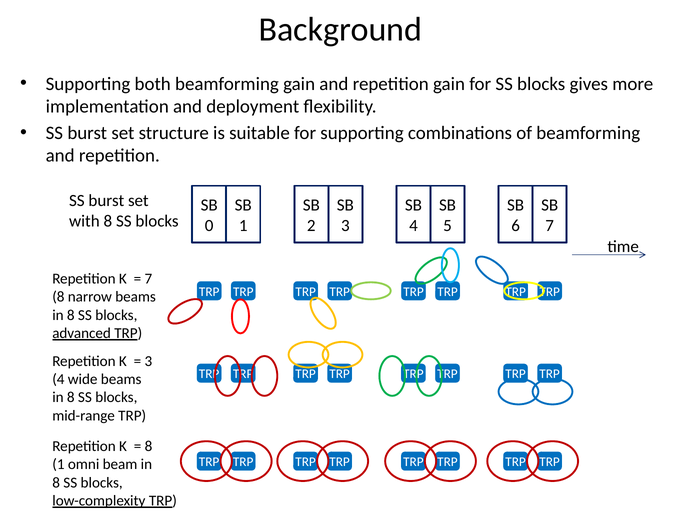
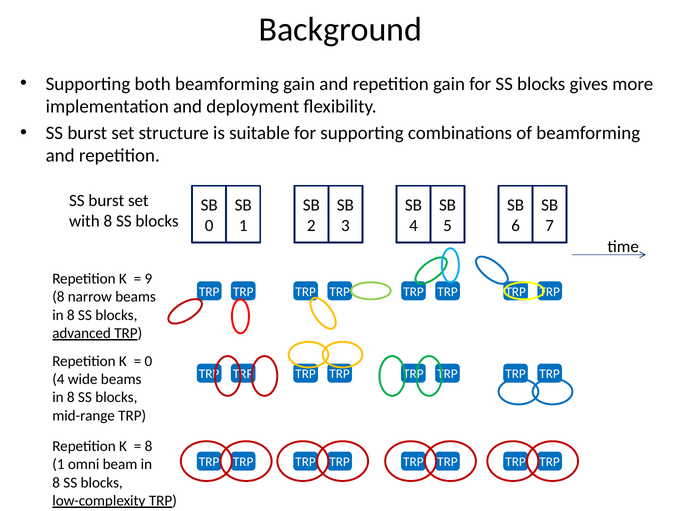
7 at (148, 279): 7 -> 9
3 at (148, 361): 3 -> 0
